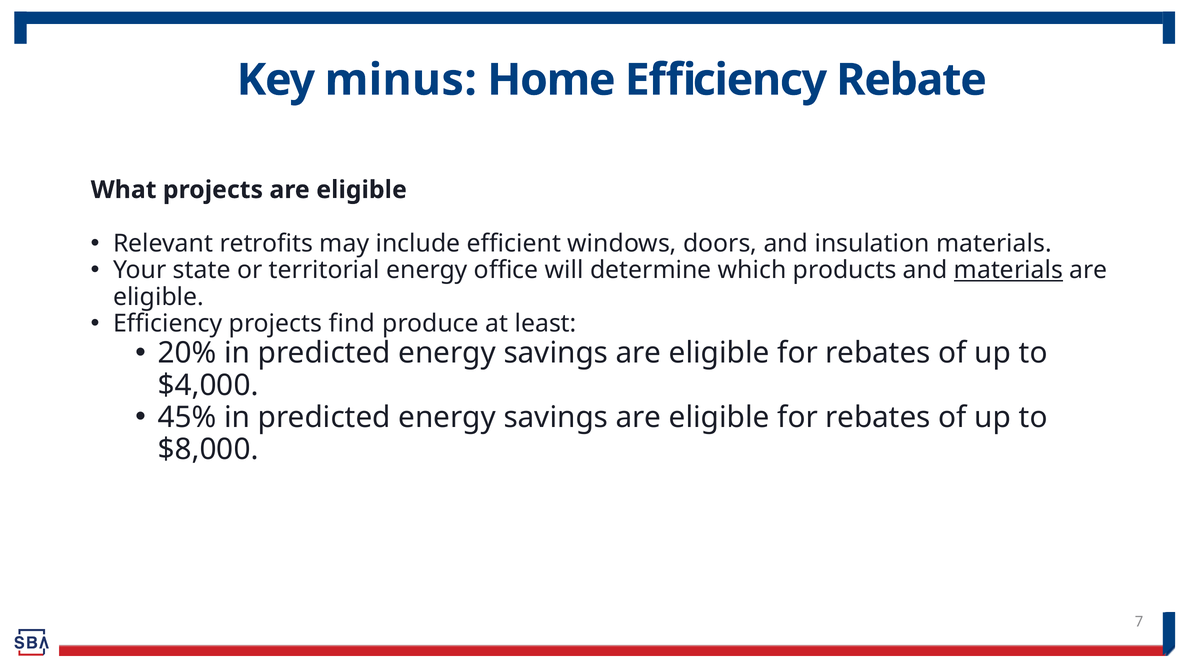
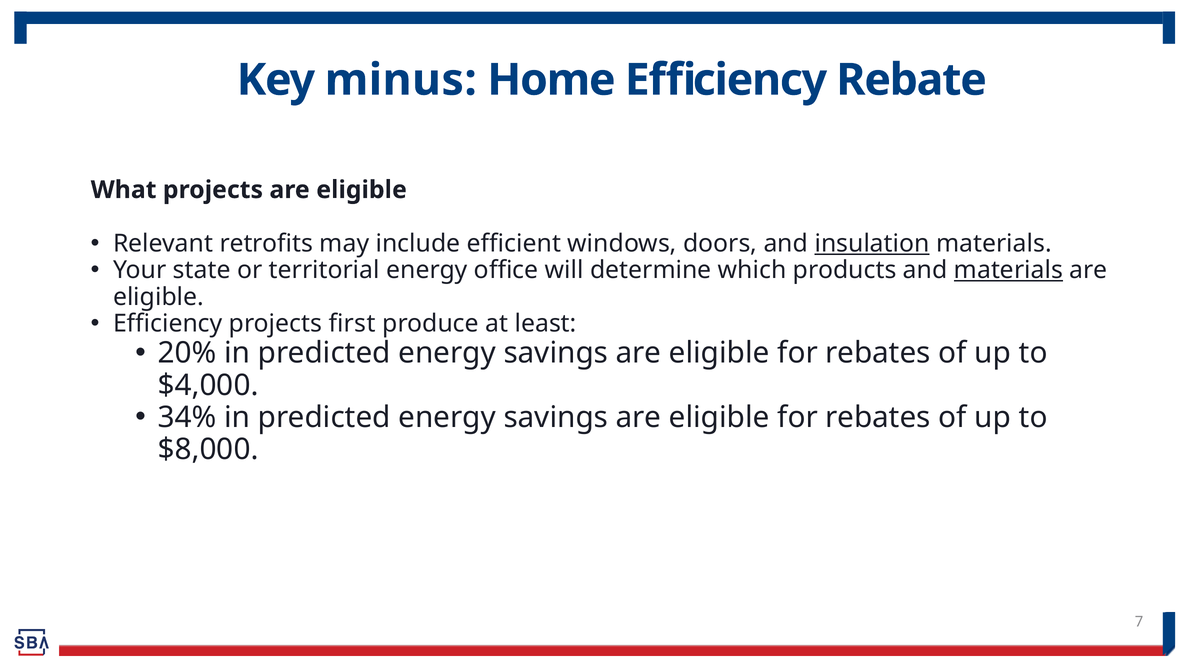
insulation underline: none -> present
find: find -> first
45%: 45% -> 34%
